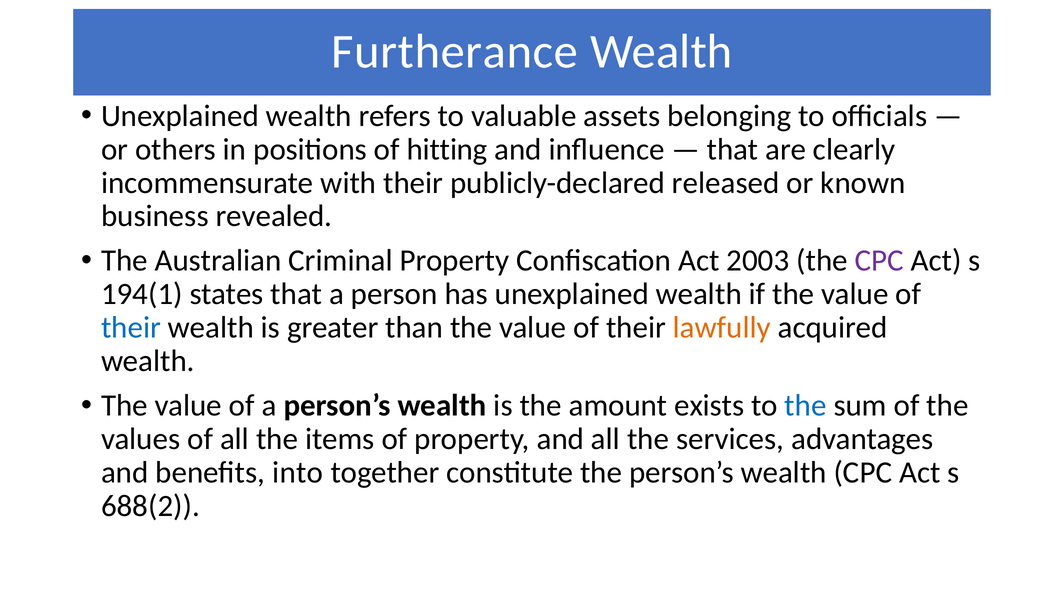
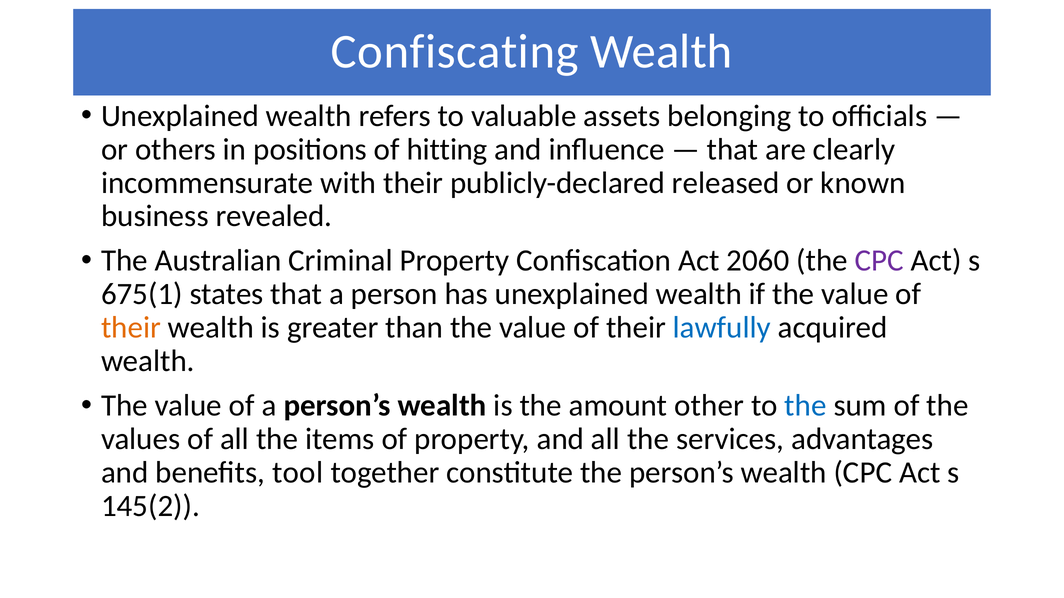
Furtherance: Furtherance -> Confiscating
2003: 2003 -> 2060
194(1: 194(1 -> 675(1
their at (131, 328) colour: blue -> orange
lawfully colour: orange -> blue
exists: exists -> other
into: into -> tool
688(2: 688(2 -> 145(2
